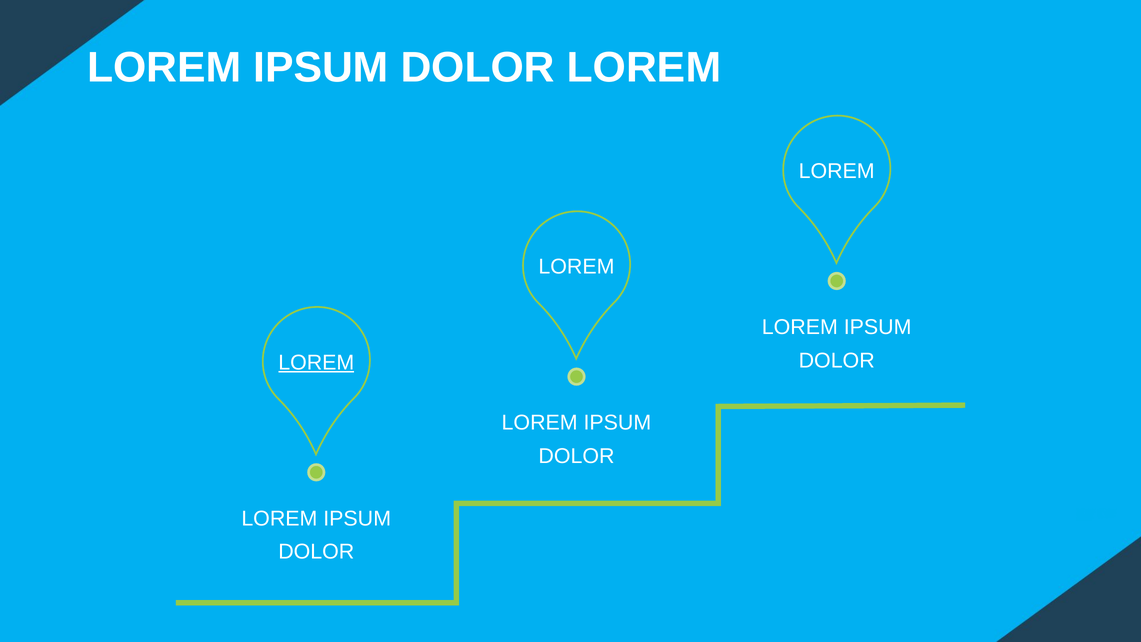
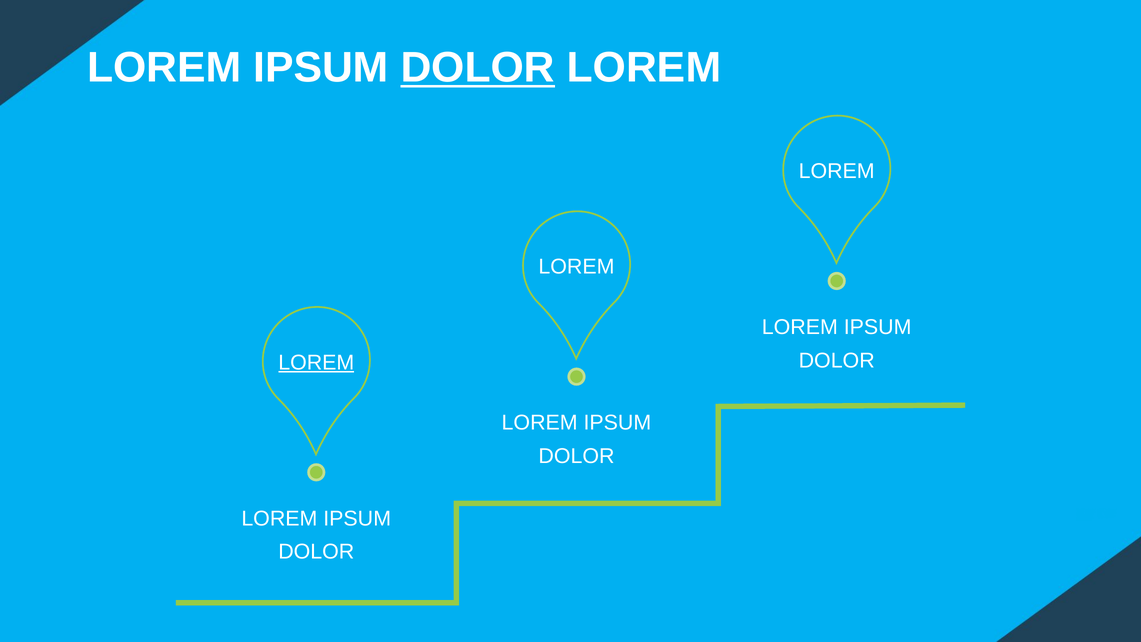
DOLOR at (478, 68) underline: none -> present
